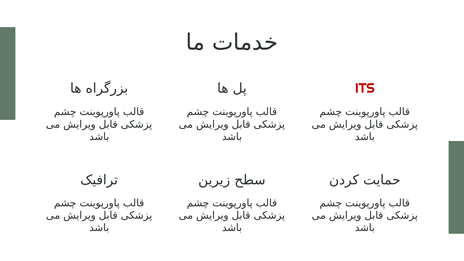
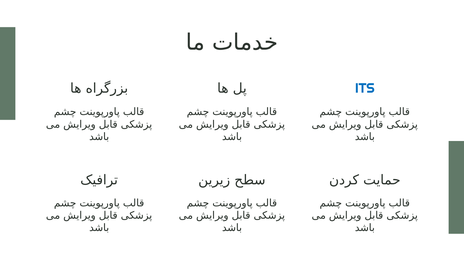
ITS colour: red -> blue
